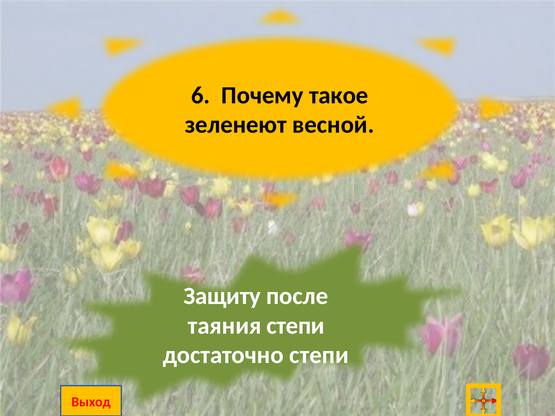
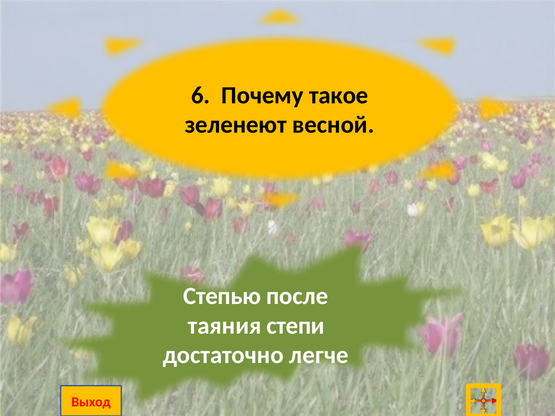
Защиту: Защиту -> Степью
достаточно степи: степи -> легче
